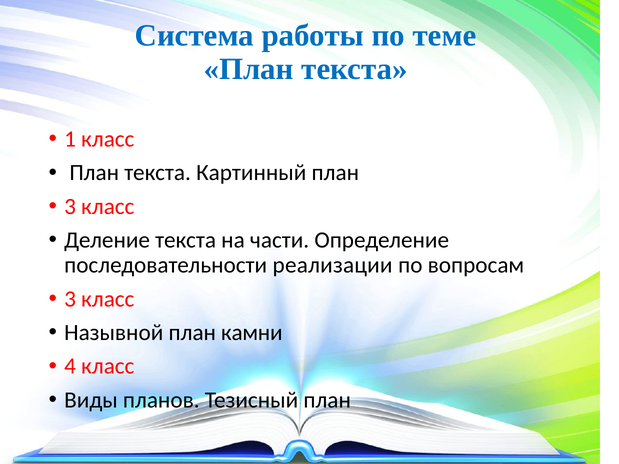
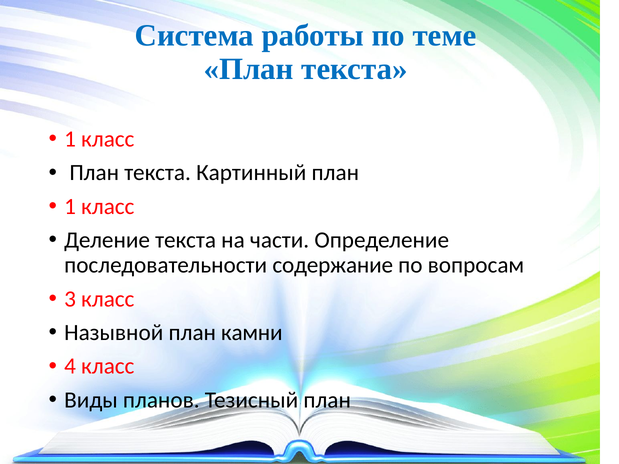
3 at (70, 207): 3 -> 1
реализации: реализации -> содержание
